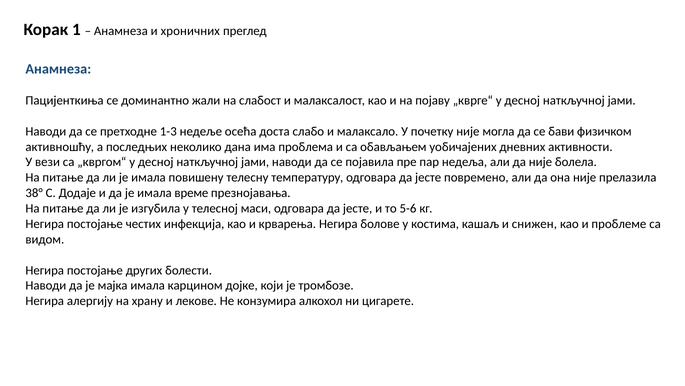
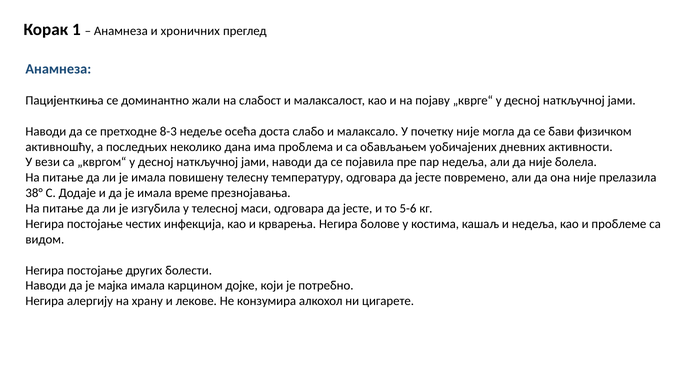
1-3: 1-3 -> 8-3
и снижен: снижен -> недеља
тромбозе: тромбозе -> потребно
